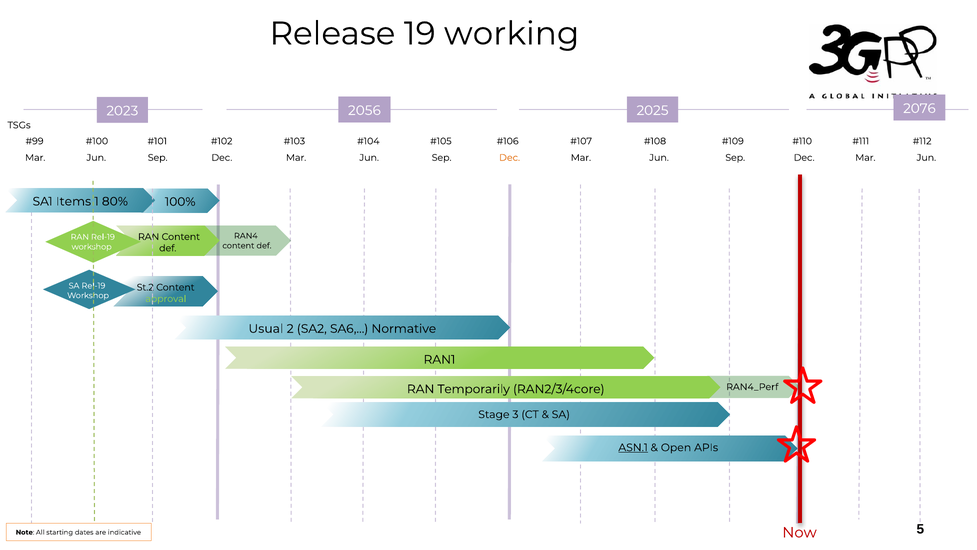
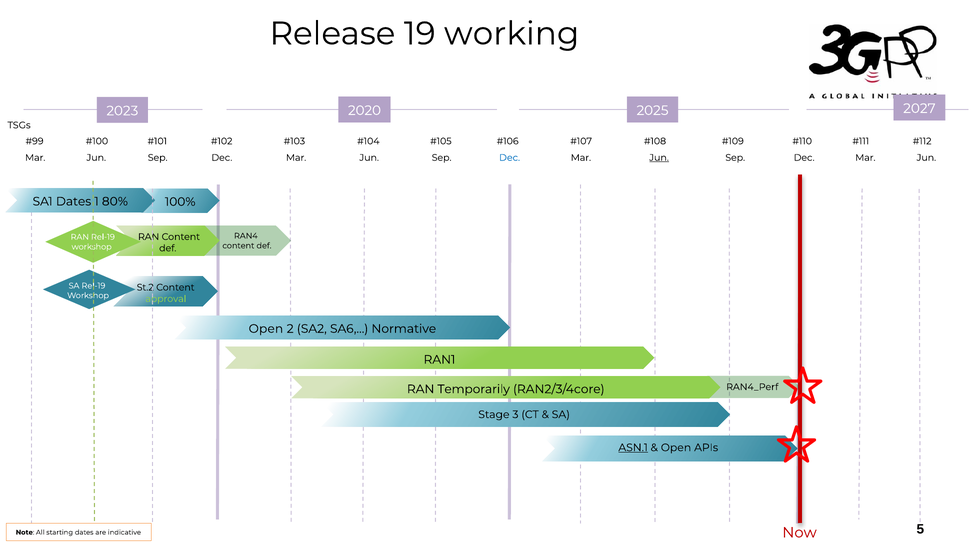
2076: 2076 -> 2027
2056: 2056 -> 2020
Dec at (510, 158) colour: orange -> blue
Jun at (659, 158) underline: none -> present
SA1 Items: Items -> Dates
Usual at (266, 328): Usual -> Open
